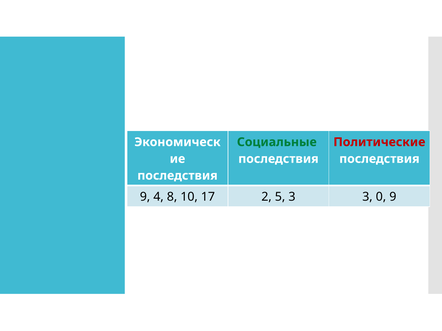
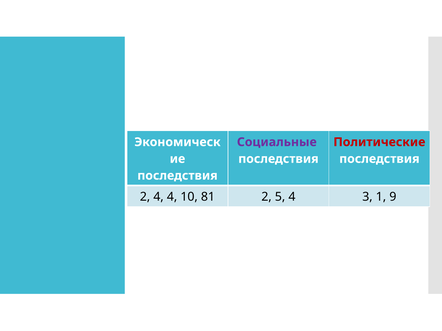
Социальные colour: green -> purple
9 at (145, 197): 9 -> 2
4 8: 8 -> 4
17: 17 -> 81
5 3: 3 -> 4
0: 0 -> 1
